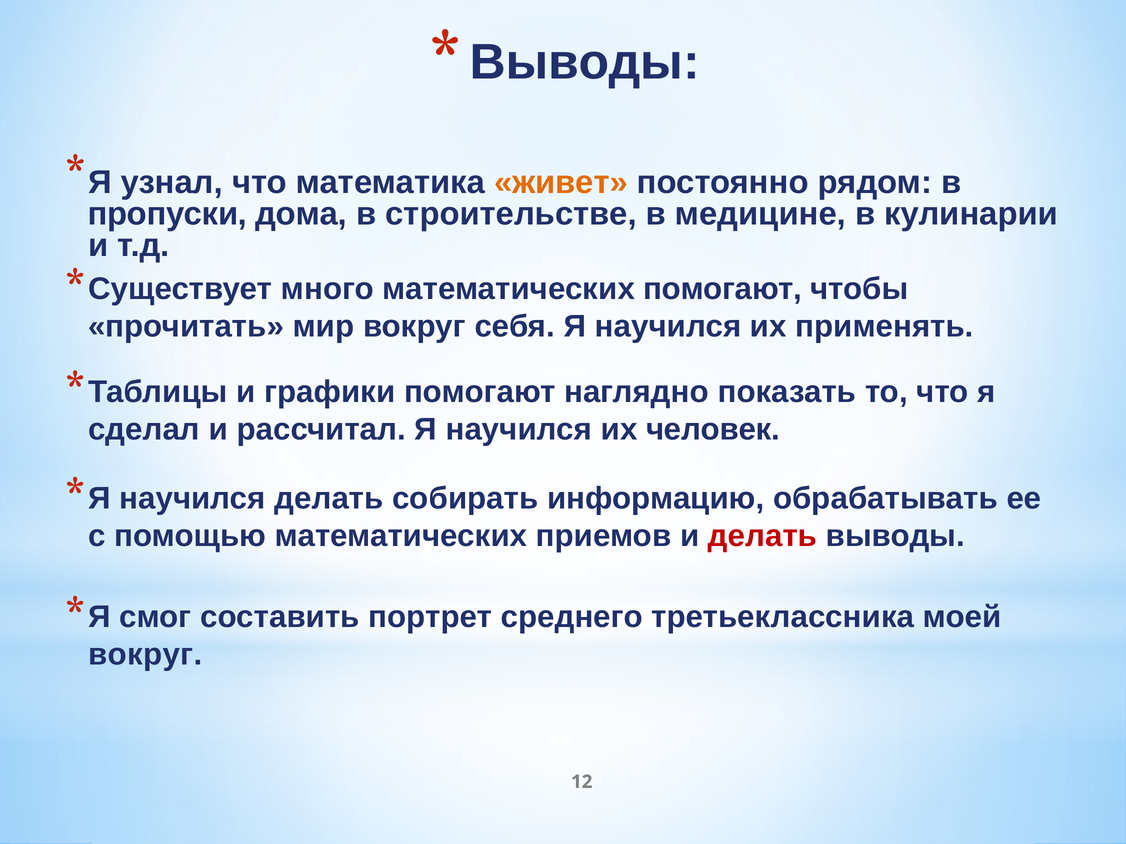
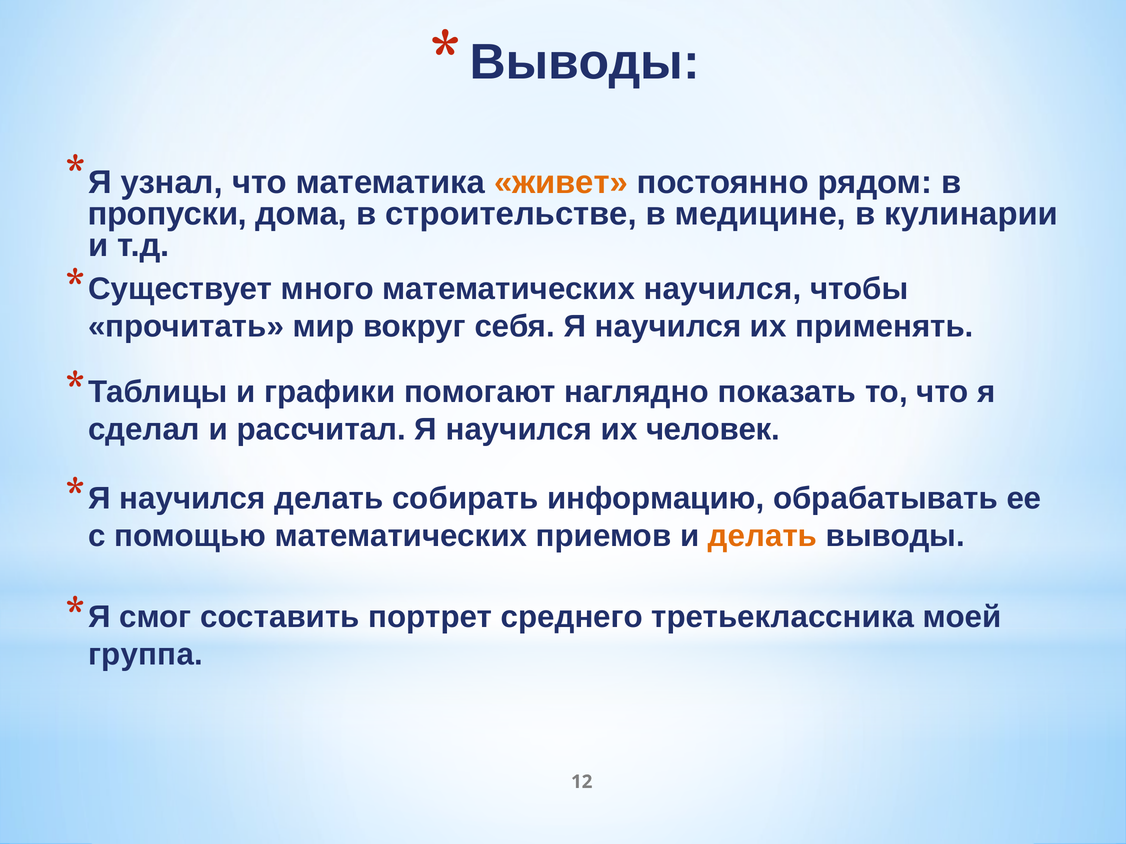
математических помогают: помогают -> научился
делать at (763, 536) colour: red -> orange
вокруг at (145, 655): вокруг -> группа
